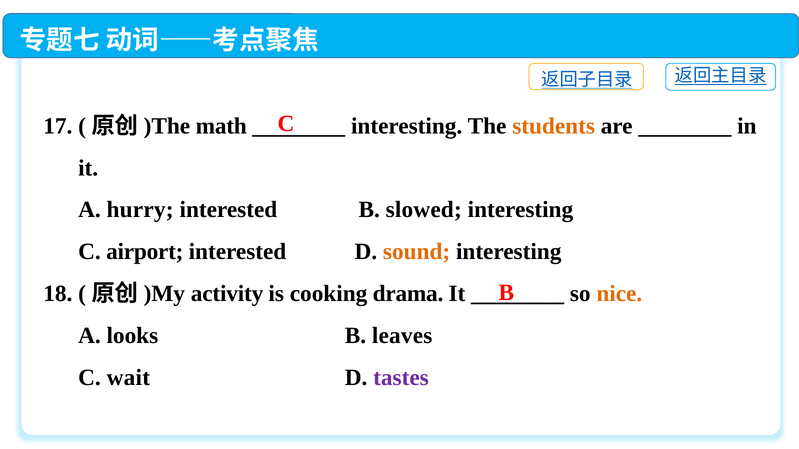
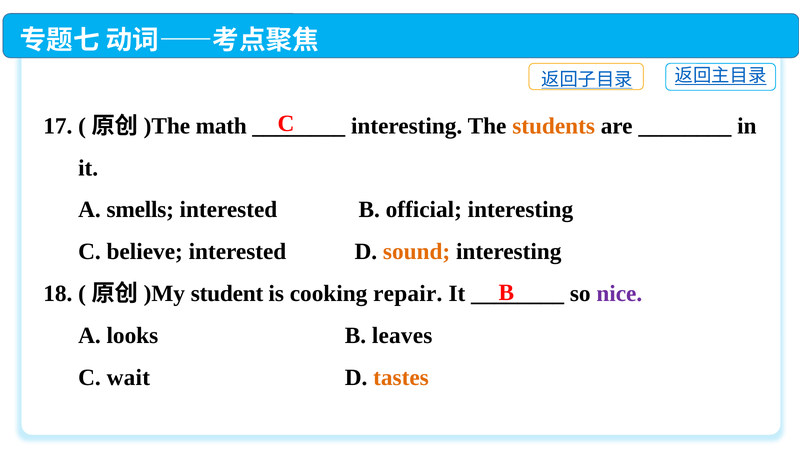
hurry: hurry -> smells
slowed: slowed -> official
airport: airport -> believe
activity: activity -> student
drama: drama -> repair
nice colour: orange -> purple
tastes colour: purple -> orange
